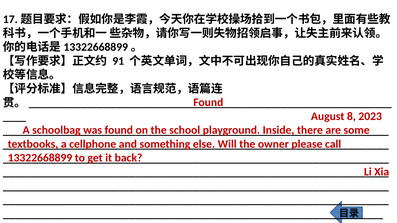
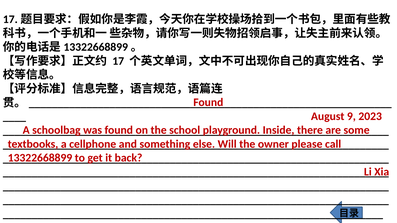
91: 91 -> 17
8: 8 -> 9
